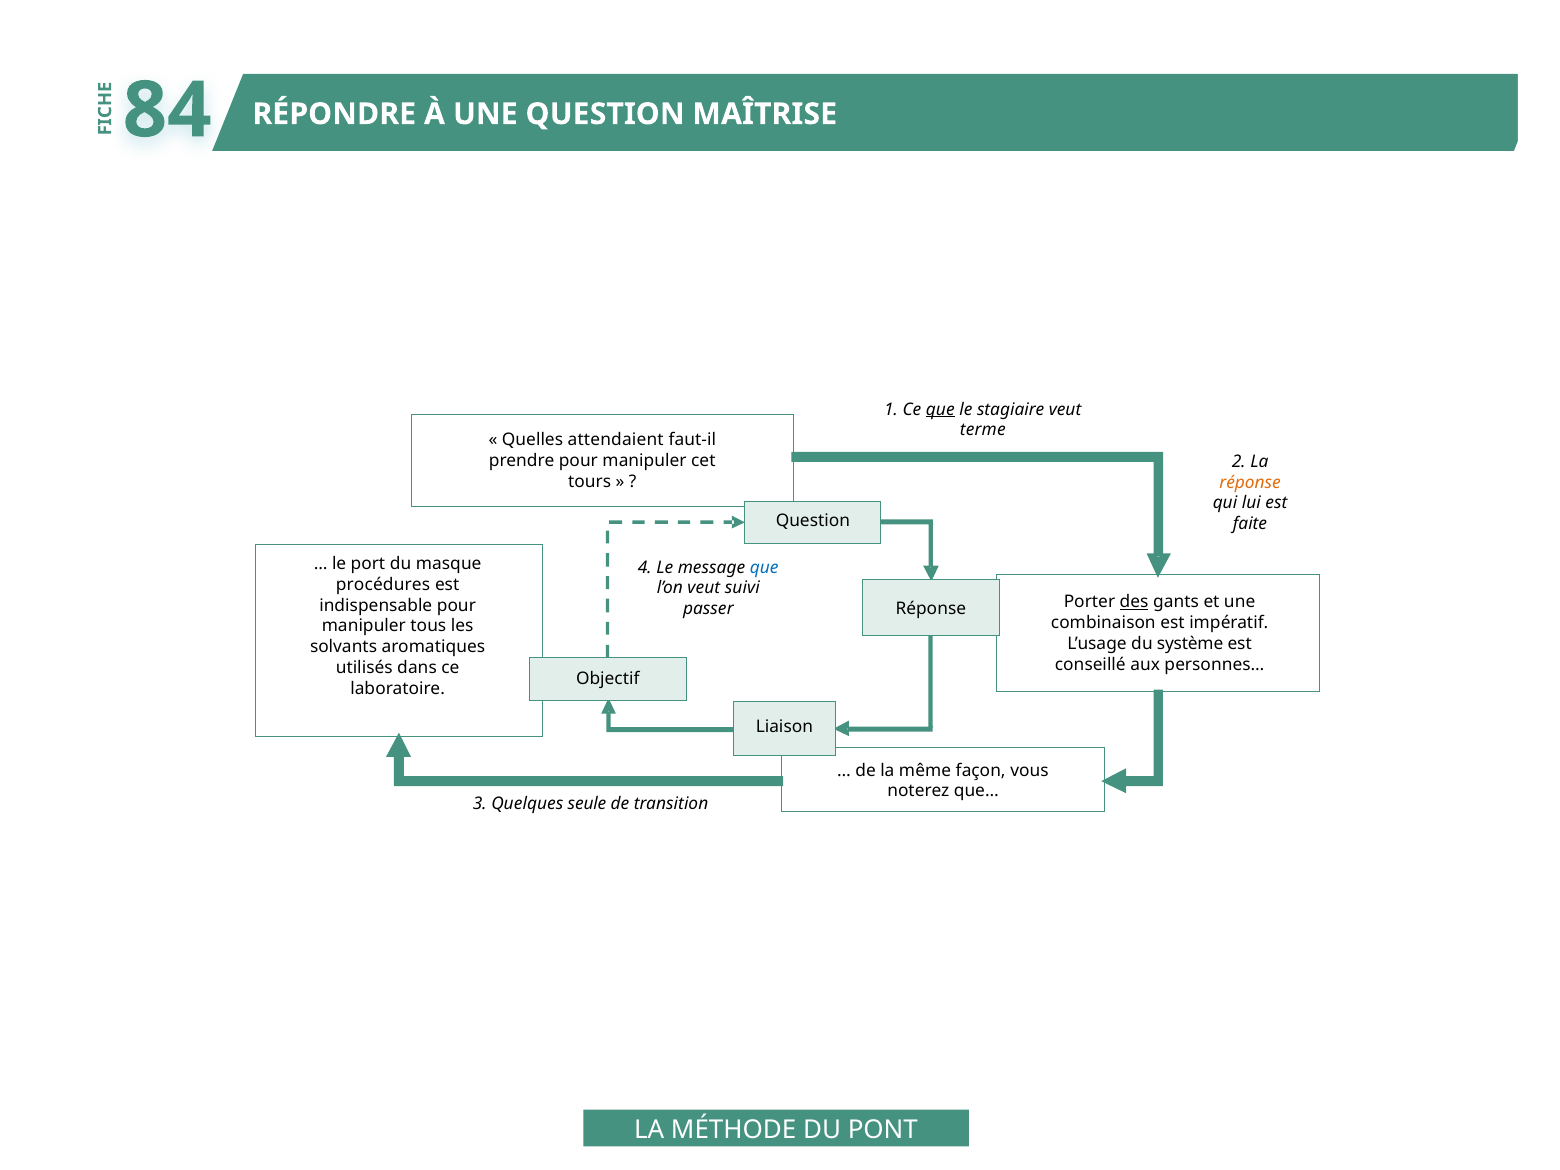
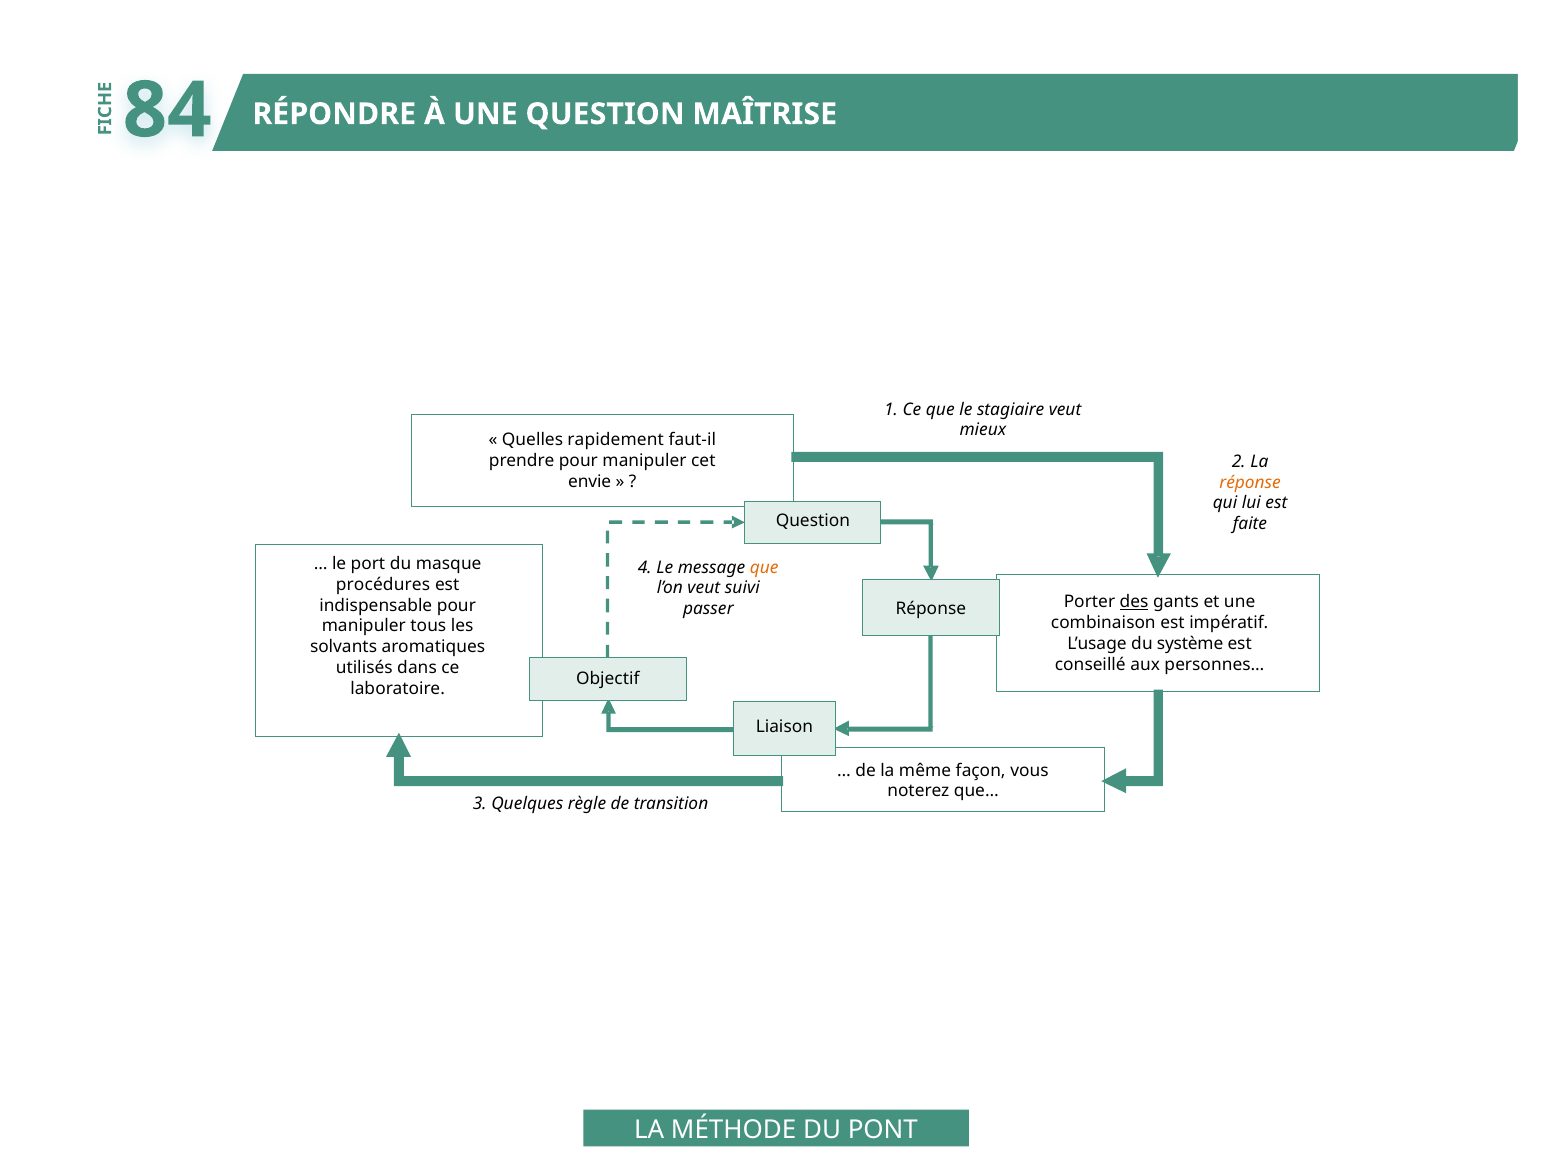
que at (940, 409) underline: present -> none
terme: terme -> mieux
attendaient: attendaient -> rapidement
tours: tours -> envie
que at (764, 567) colour: blue -> orange
seule: seule -> règle
